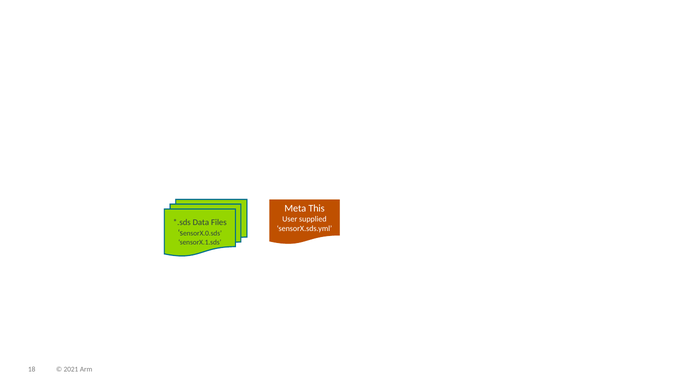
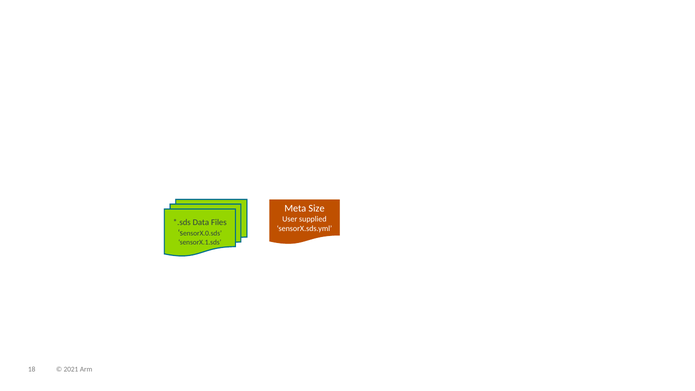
This: This -> Size
